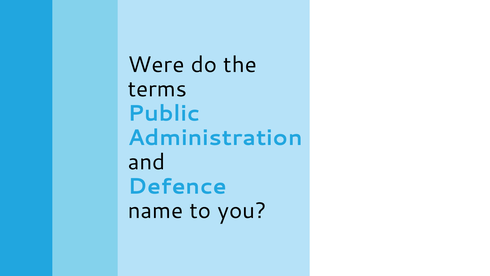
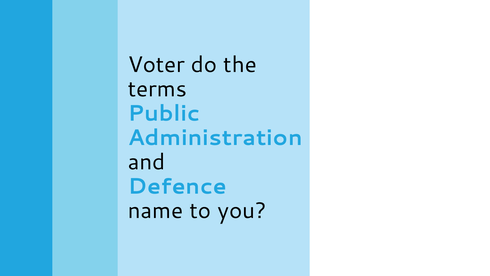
Were: Were -> Voter
